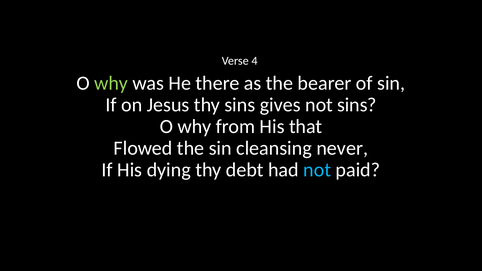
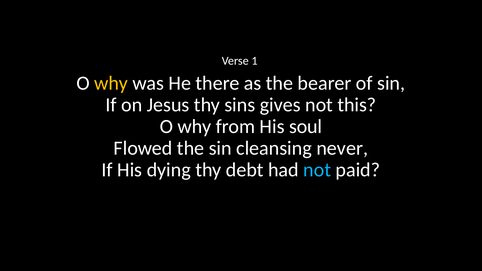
4: 4 -> 1
why at (111, 83) colour: light green -> yellow
not sins: sins -> this
that: that -> soul
